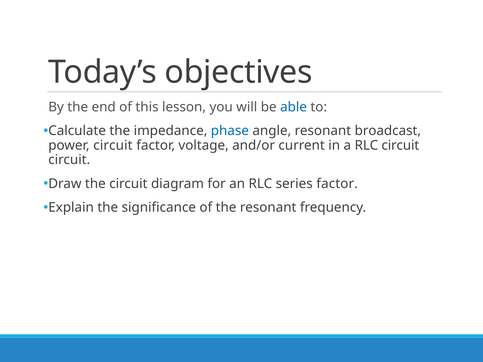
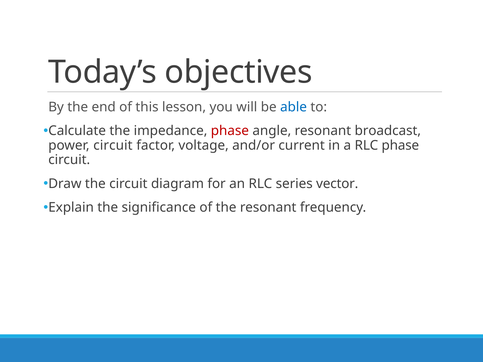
phase at (230, 131) colour: blue -> red
RLC circuit: circuit -> phase
series factor: factor -> vector
